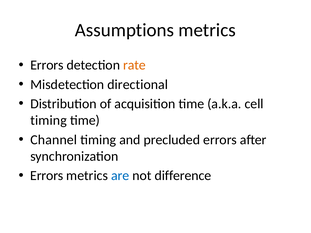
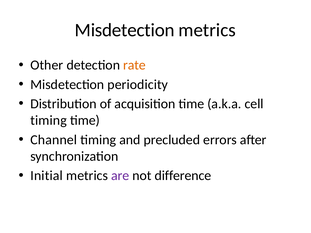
Assumptions at (125, 30): Assumptions -> Misdetection
Errors at (47, 65): Errors -> Other
directional: directional -> periodicity
Errors at (47, 176): Errors -> Initial
are colour: blue -> purple
